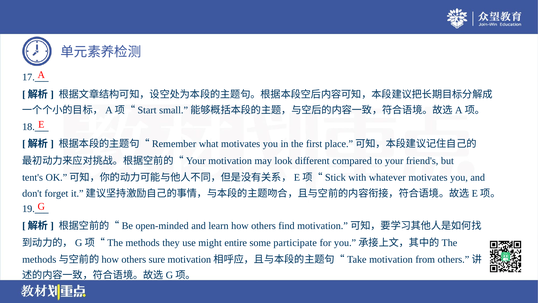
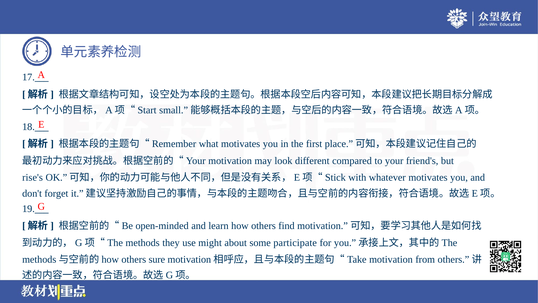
tent's: tent's -> rise's
entire: entire -> about
